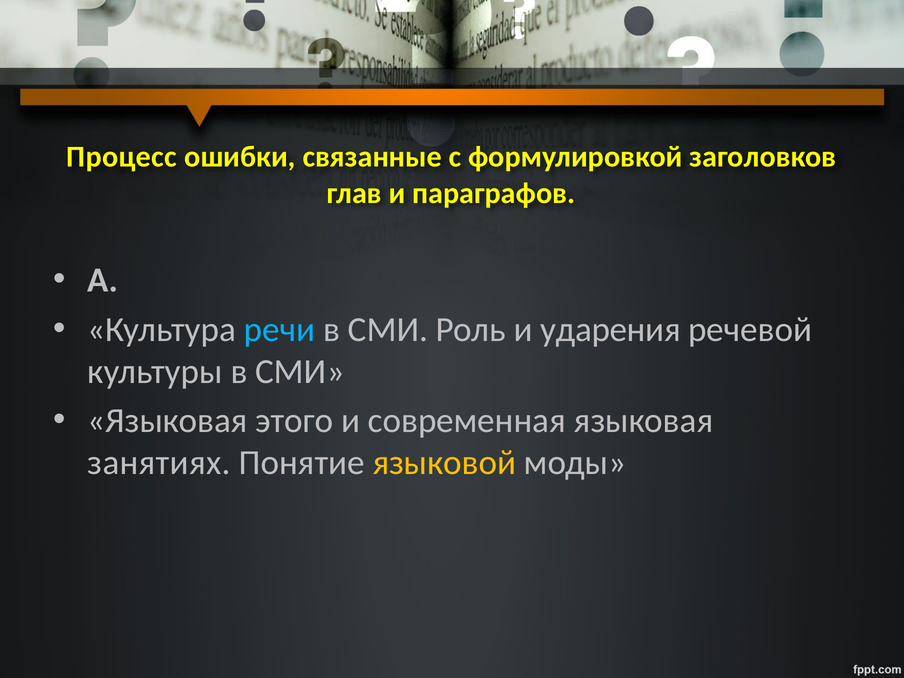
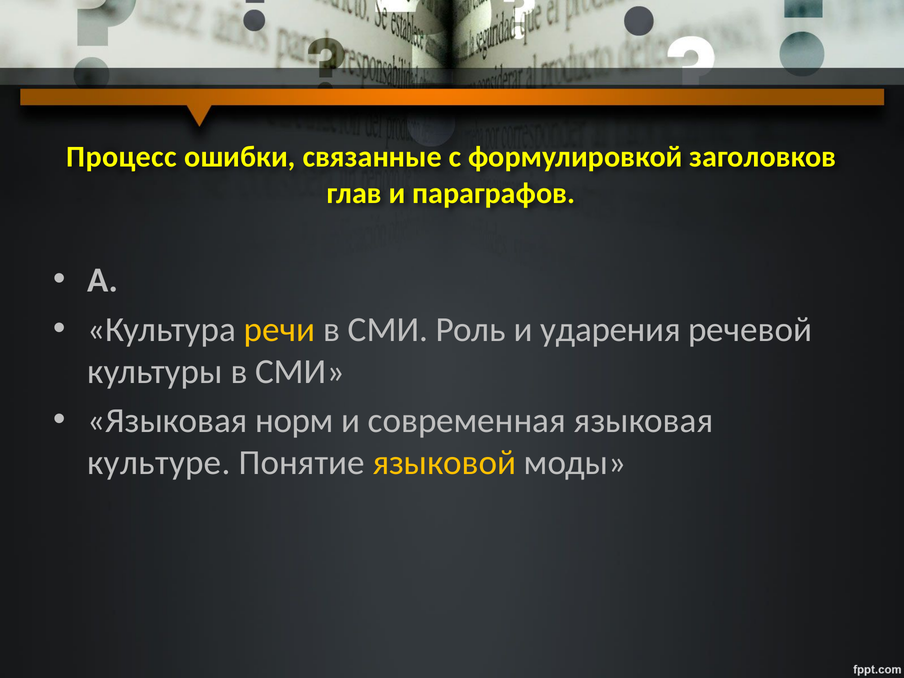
речи colour: light blue -> yellow
этого: этого -> норм
занятиях: занятиях -> культуре
